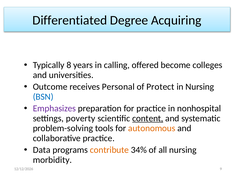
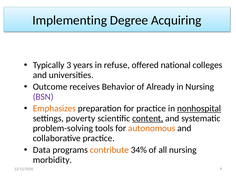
Differentiated: Differentiated -> Implementing
8: 8 -> 3
calling: calling -> refuse
become: become -> national
Personal: Personal -> Behavior
Protect: Protect -> Already
BSN colour: blue -> purple
Emphasizes colour: purple -> orange
nonhospital underline: none -> present
